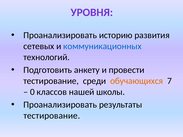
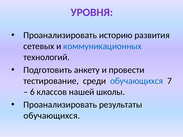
обучающихся at (137, 81) colour: orange -> blue
0: 0 -> 6
тестирование at (52, 116): тестирование -> обучающихся
